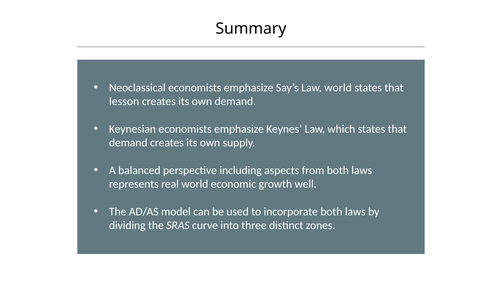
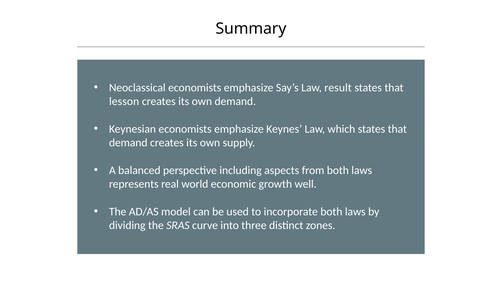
Law world: world -> result
